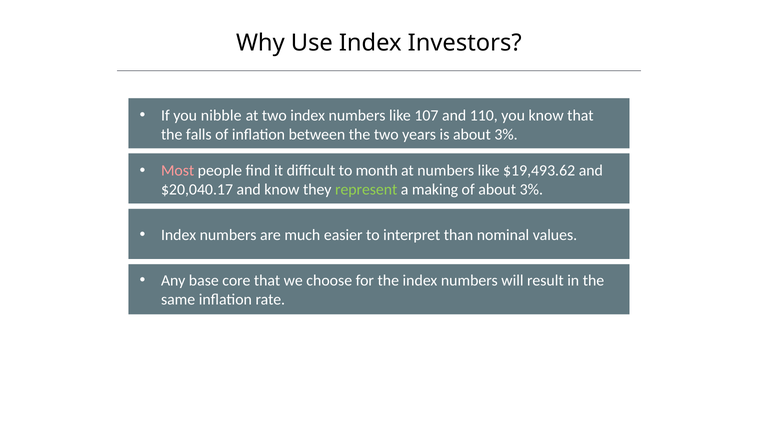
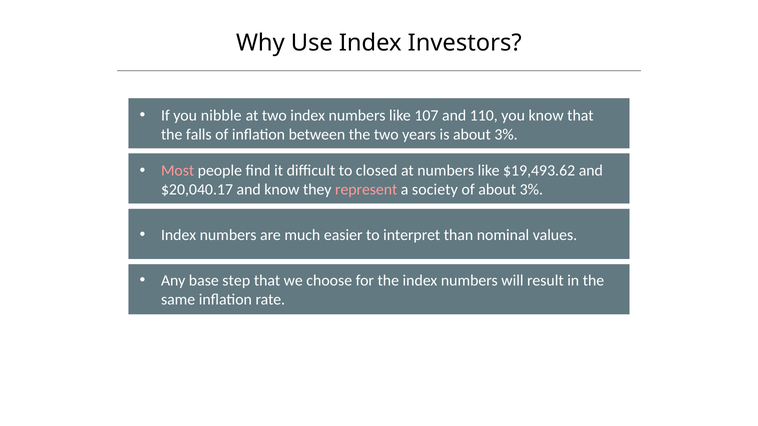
month: month -> closed
represent colour: light green -> pink
making: making -> society
core: core -> step
